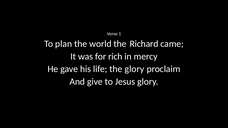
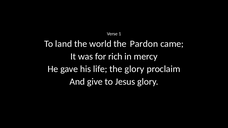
plan: plan -> land
Richard: Richard -> Pardon
